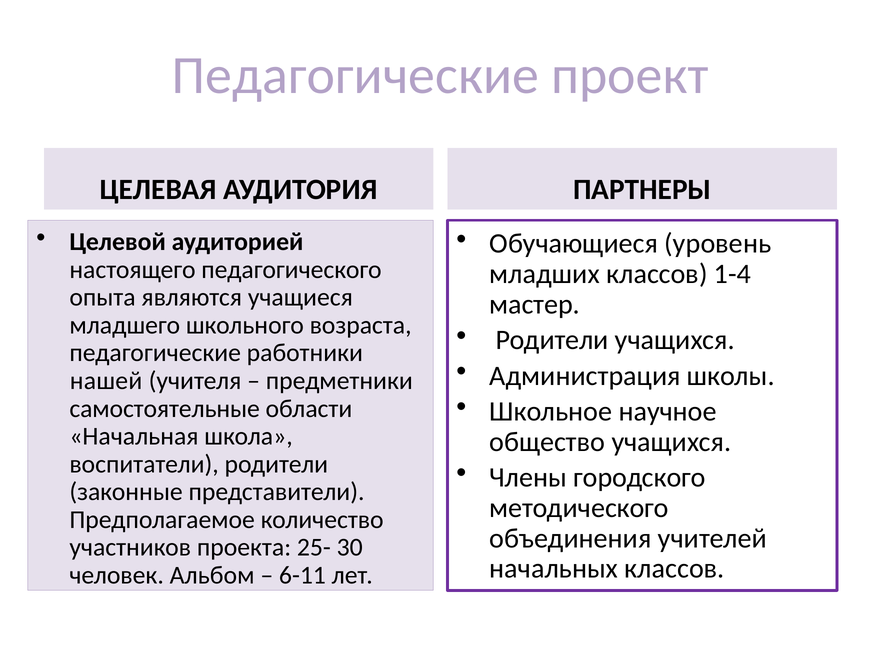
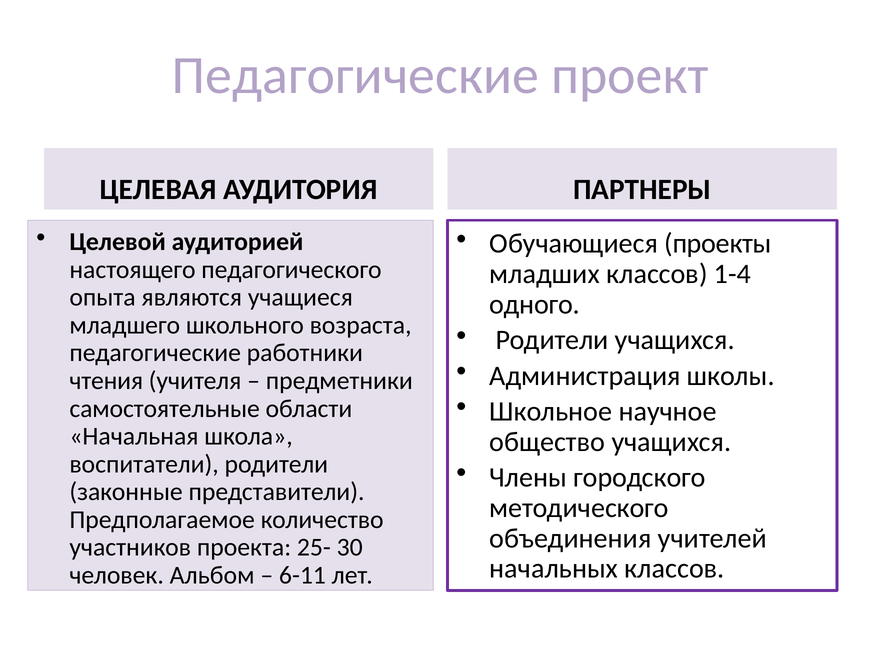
уровень: уровень -> проекты
мастер: мастер -> одного
нашей: нашей -> чтения
